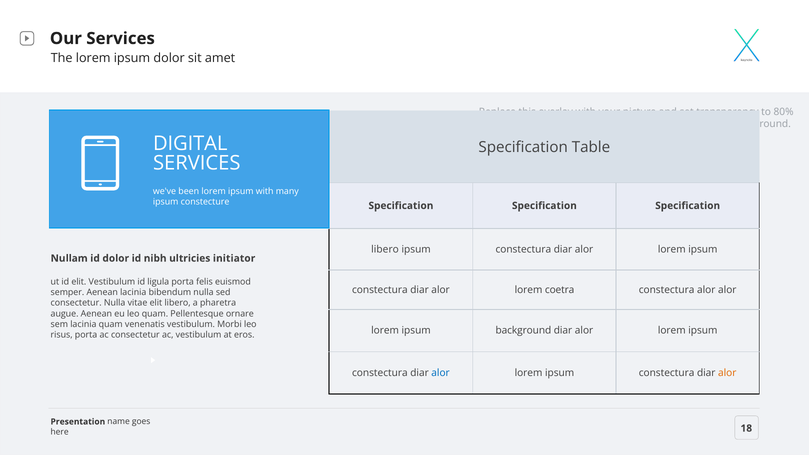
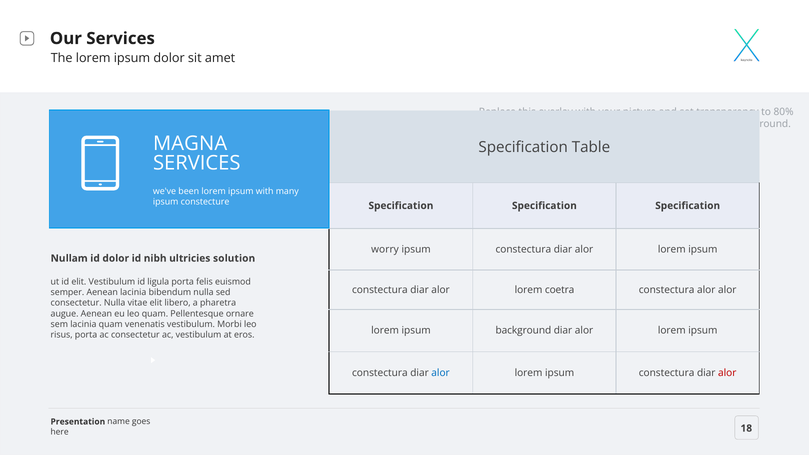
DIGITAL: DIGITAL -> MAGNA
libero at (385, 249): libero -> worry
initiator: initiator -> solution
alor at (727, 373) colour: orange -> red
